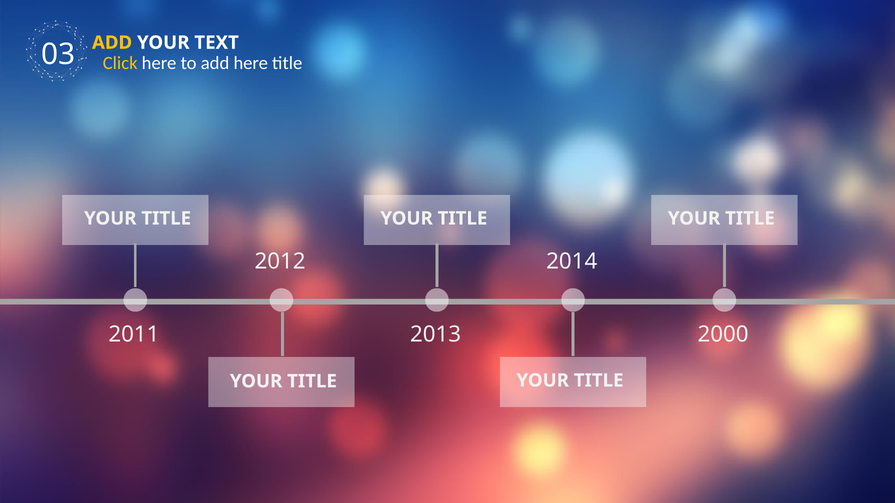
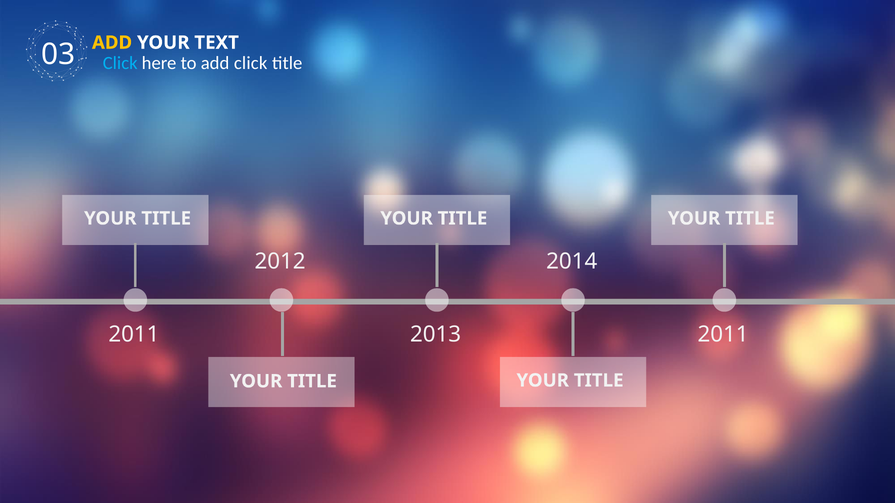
Click at (120, 63) colour: yellow -> light blue
add here: here -> click
2000 at (723, 335): 2000 -> 2011
